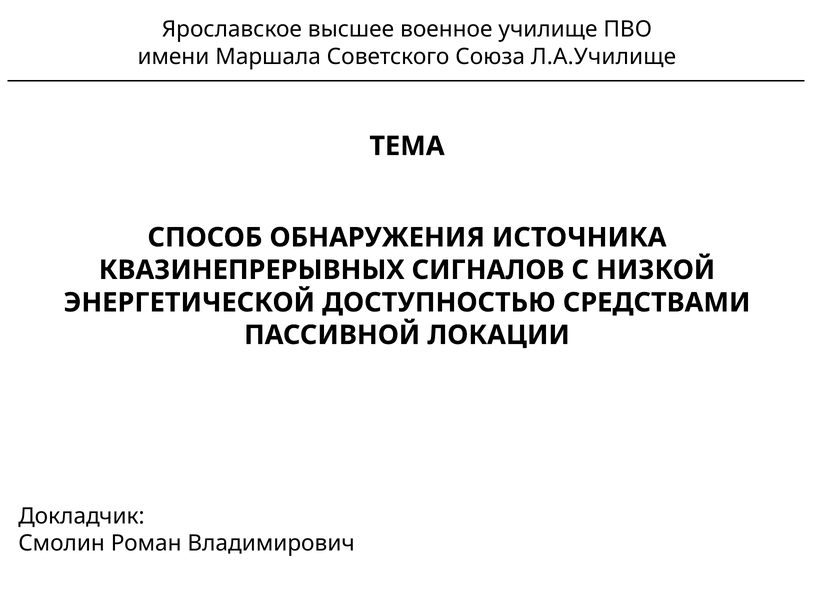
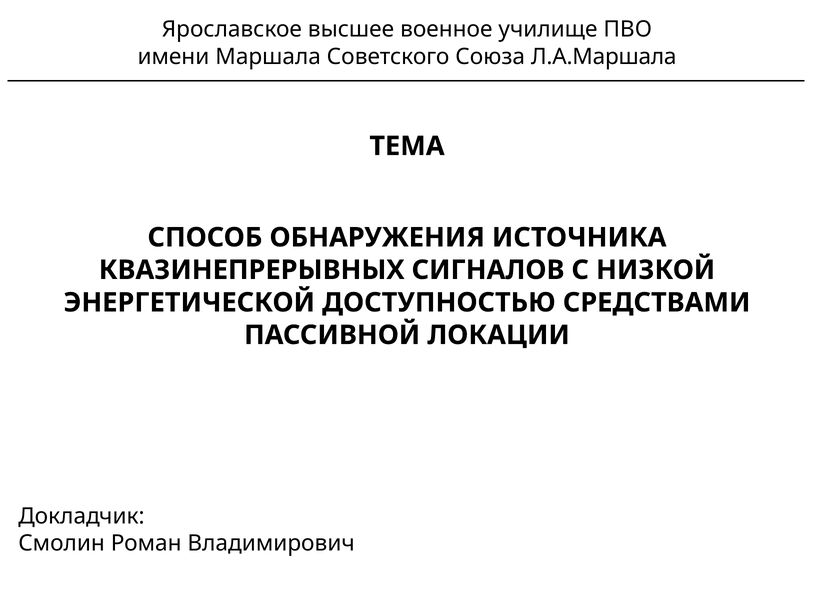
Л.А.Училище: Л.А.Училище -> Л.А.Маршала
